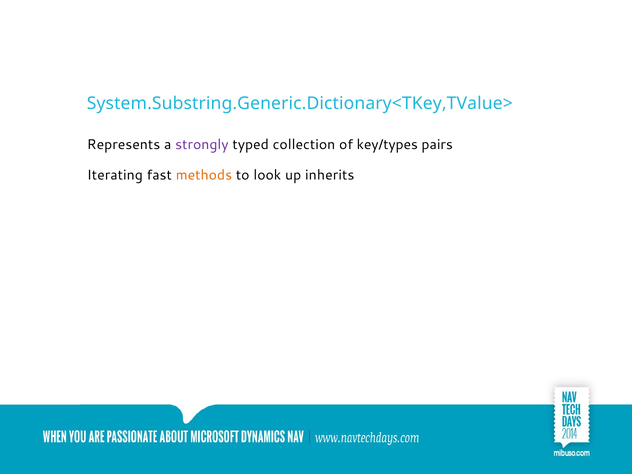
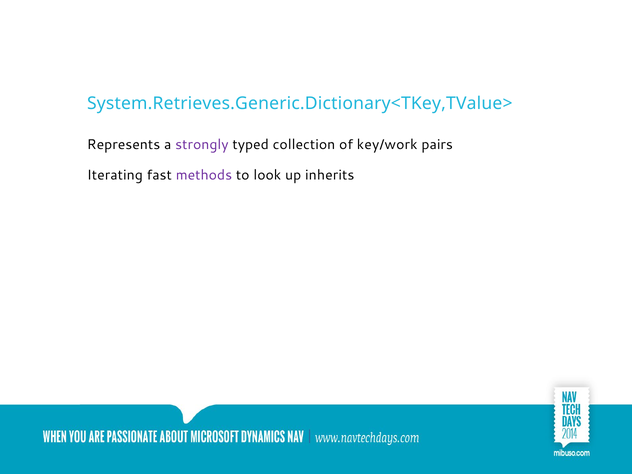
System.Substring.Generic.Dictionary<TKey,TValue>: System.Substring.Generic.Dictionary<TKey,TValue> -> System.Retrieves.Generic.Dictionary<TKey,TValue>
key/types: key/types -> key/work
methods colour: orange -> purple
